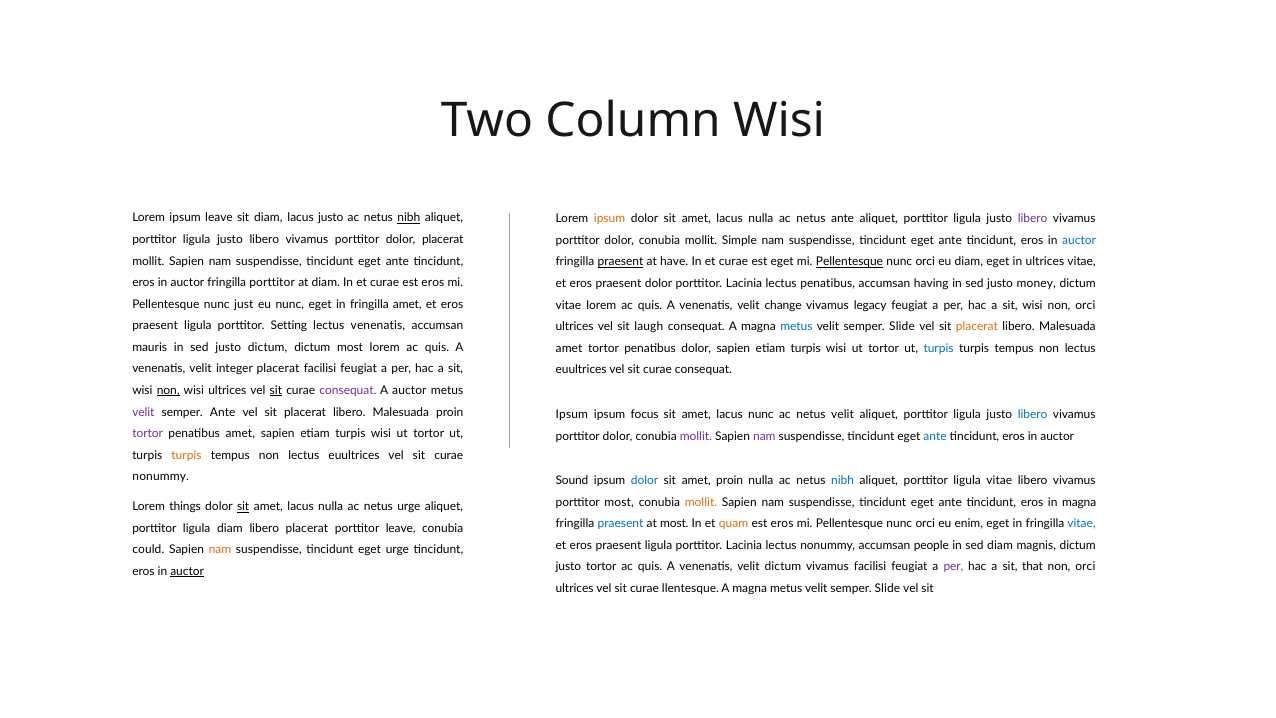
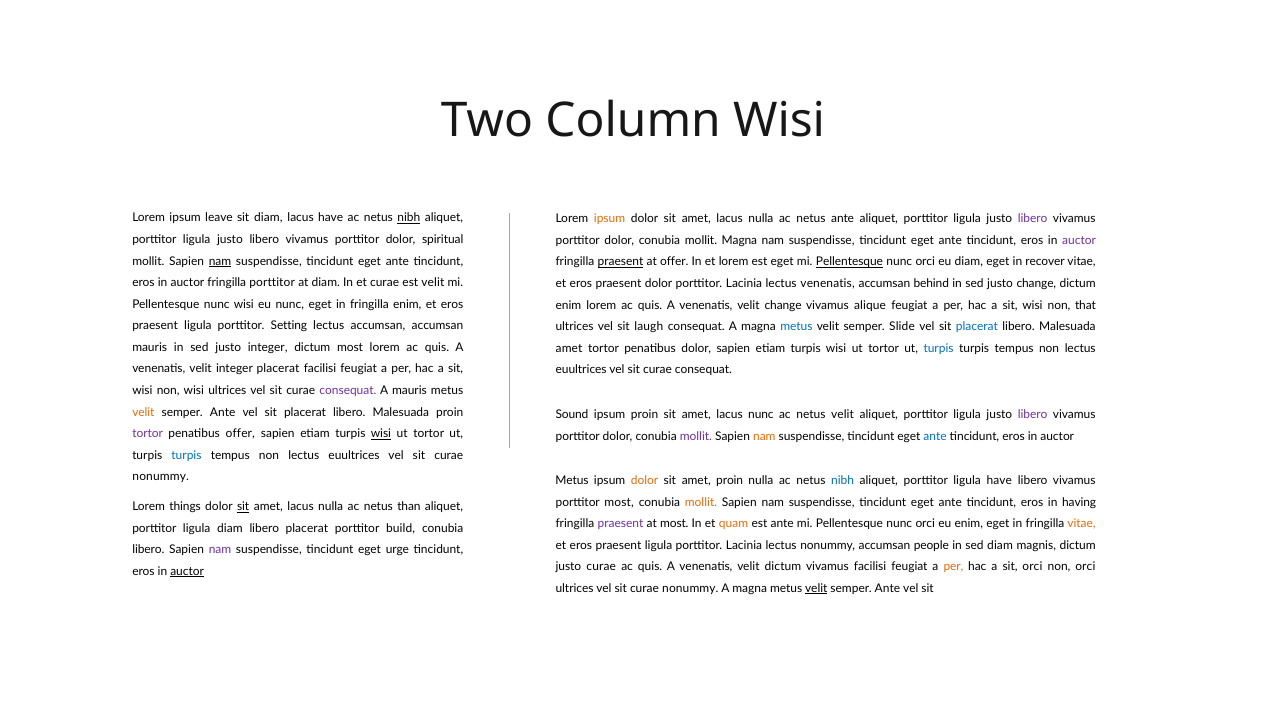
lacus justo: justo -> have
dolor placerat: placerat -> spiritual
mollit Simple: Simple -> Magna
auctor at (1079, 240) colour: blue -> purple
nam at (220, 261) underline: none -> present
at have: have -> offer
curae at (734, 262): curae -> lorem
in ultrices: ultrices -> recover
eros at (433, 283): eros -> velit
lectus penatibus: penatibus -> venenatis
having: having -> behind
justo money: money -> change
nunc just: just -> wisi
fringilla amet: amet -> enim
vitae at (568, 305): vitae -> enim
legacy: legacy -> alique
wisi non orci: orci -> that
lectus venenatis: venenatis -> accumsan
placerat at (977, 327) colour: orange -> blue
justo dictum: dictum -> integer
non at (168, 390) underline: present -> none
sit at (276, 390) underline: present -> none
A auctor: auctor -> mauris
velit at (143, 412) colour: purple -> orange
Ipsum at (572, 415): Ipsum -> Sound
ipsum focus: focus -> proin
libero at (1033, 415) colour: blue -> purple
penatibus amet: amet -> offer
wisi at (381, 434) underline: none -> present
nam at (764, 436) colour: purple -> orange
turpis at (186, 455) colour: orange -> blue
Sound at (572, 480): Sound -> Metus
dolor at (645, 480) colour: blue -> orange
ligula vitae: vitae -> have
in magna: magna -> having
netus urge: urge -> than
praesent at (621, 523) colour: blue -> purple
eros at (782, 523): eros -> ante
vitae at (1082, 523) colour: blue -> orange
porttitor leave: leave -> build
could at (148, 550): could -> libero
nam at (220, 550) colour: orange -> purple
justo tortor: tortor -> curae
per at (953, 567) colour: purple -> orange
sit that: that -> orci
llentesque at (690, 588): llentesque -> nonummy
velit at (816, 588) underline: none -> present
Slide at (887, 588): Slide -> Ante
